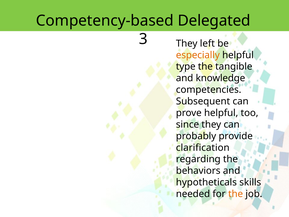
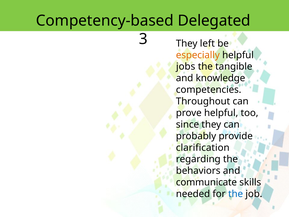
type: type -> jobs
Subsequent: Subsequent -> Throughout
hypotheticals: hypotheticals -> communicate
the at (236, 194) colour: orange -> blue
